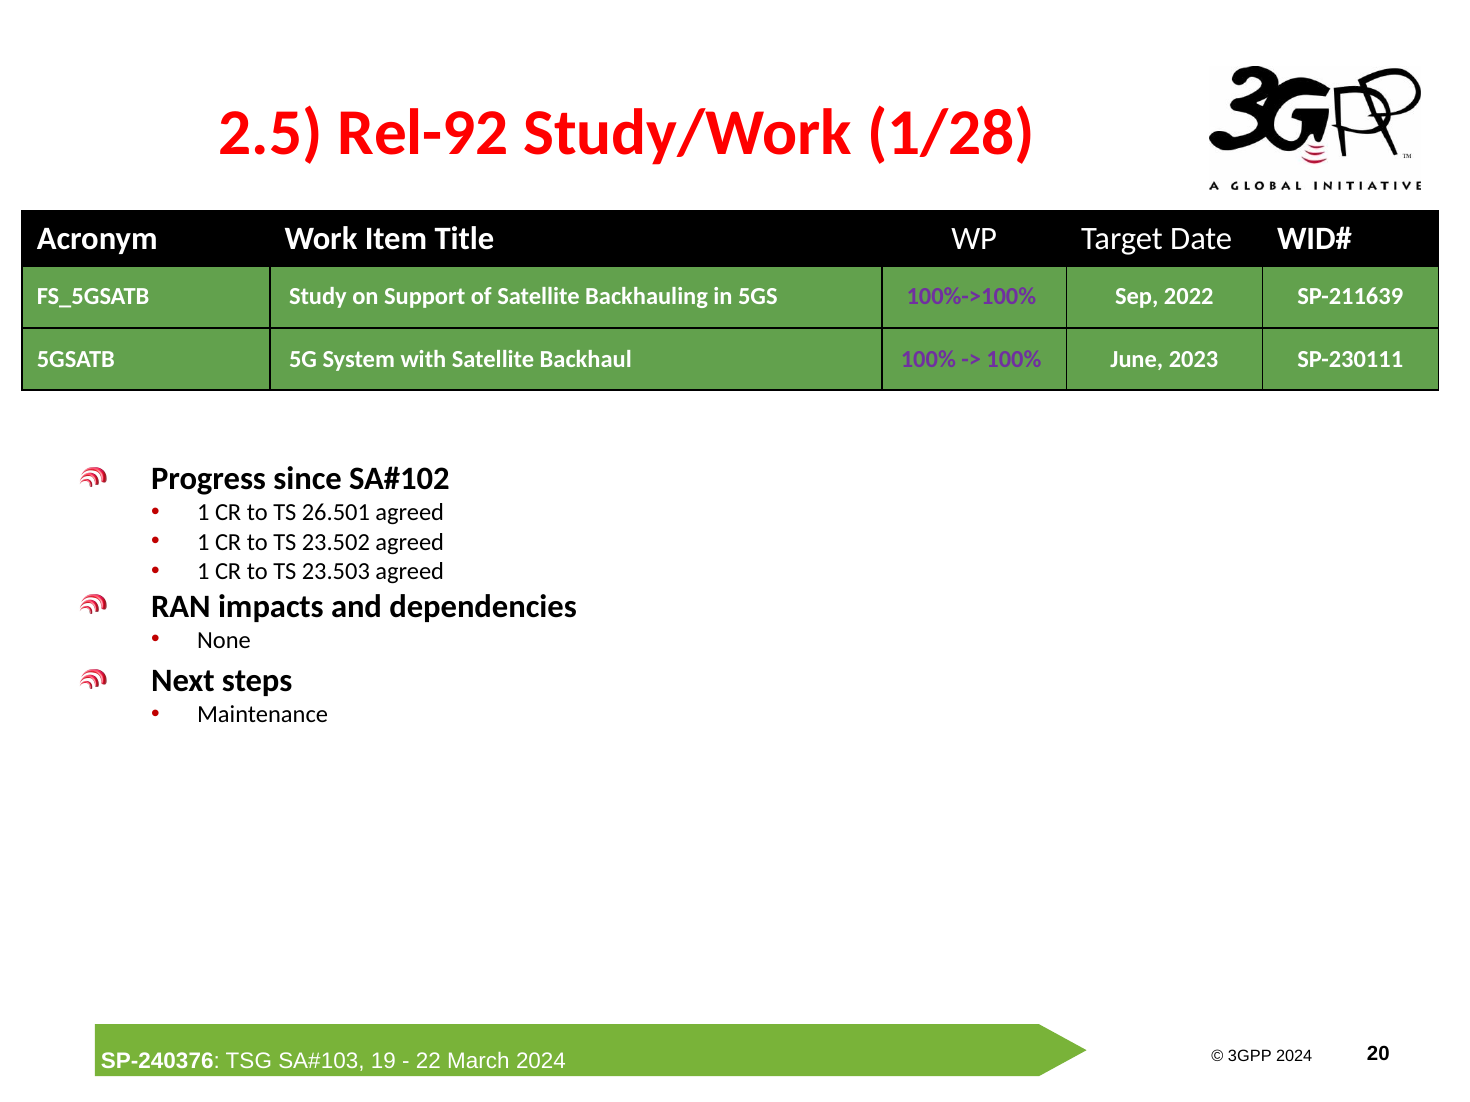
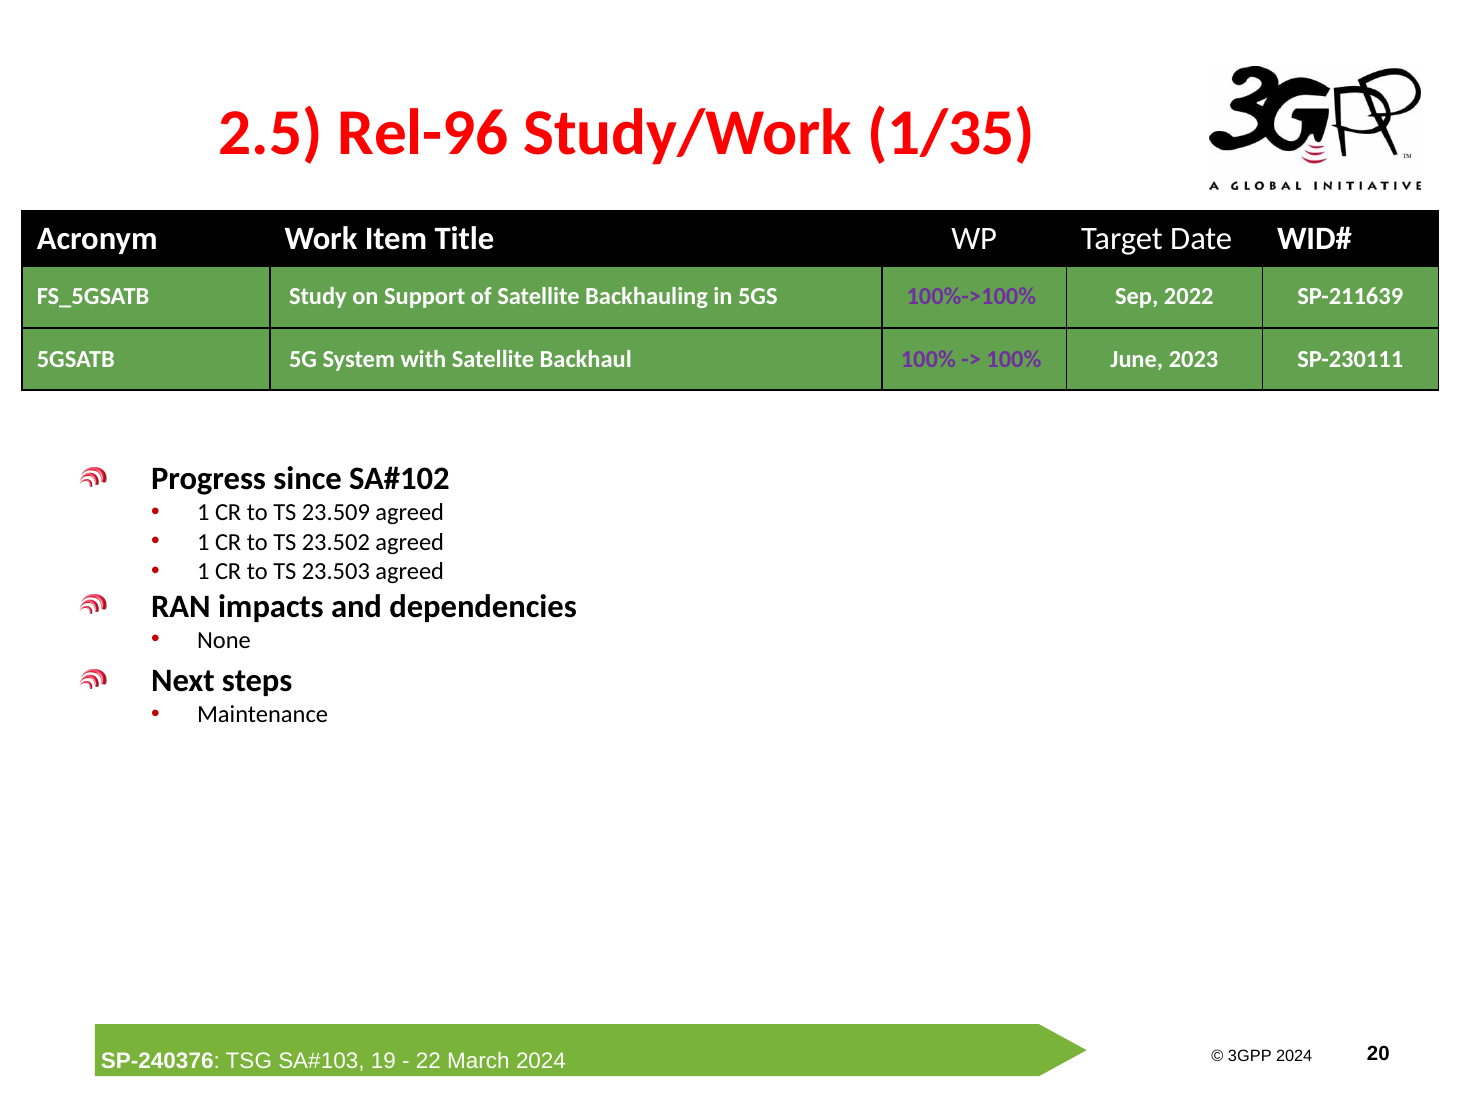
Rel-92: Rel-92 -> Rel-96
1/28: 1/28 -> 1/35
26.501: 26.501 -> 23.509
